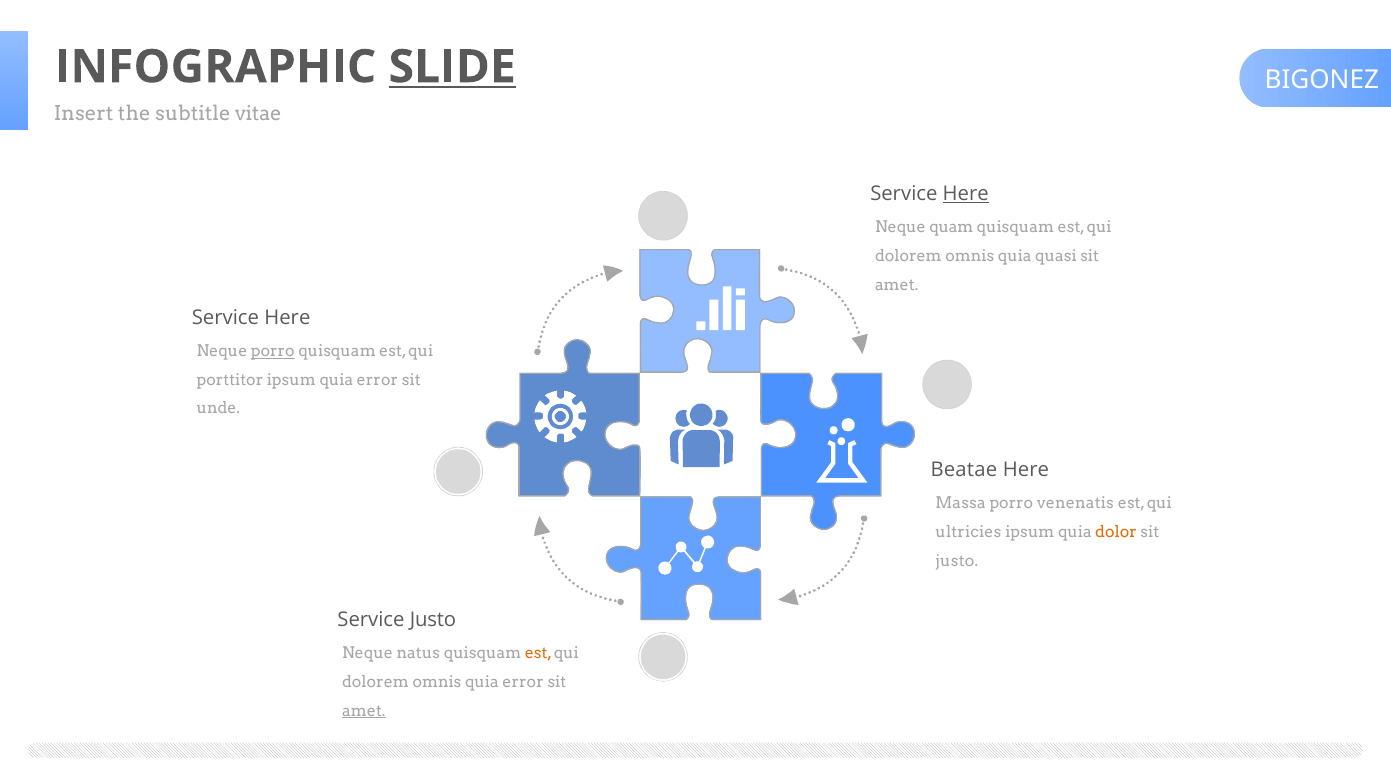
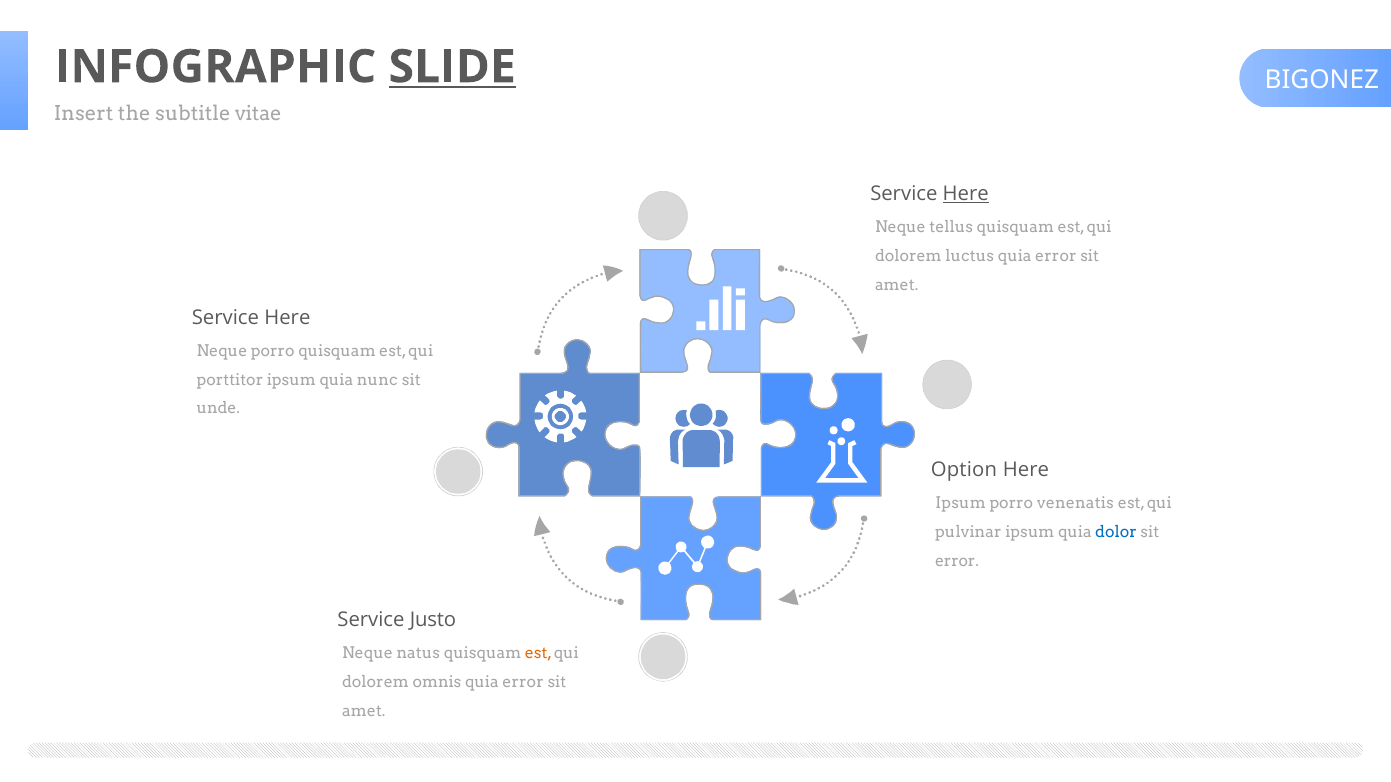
quam: quam -> tellus
omnis at (970, 256): omnis -> luctus
quasi at (1056, 256): quasi -> error
porro at (273, 351) underline: present -> none
ipsum quia error: error -> nunc
Beatae: Beatae -> Option
Massa at (960, 504): Massa -> Ipsum
ultricies: ultricies -> pulvinar
dolor colour: orange -> blue
justo at (957, 561): justo -> error
amet at (364, 711) underline: present -> none
